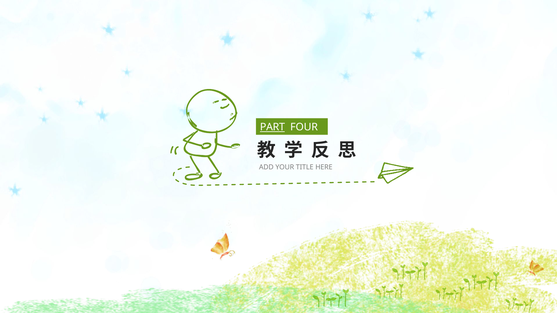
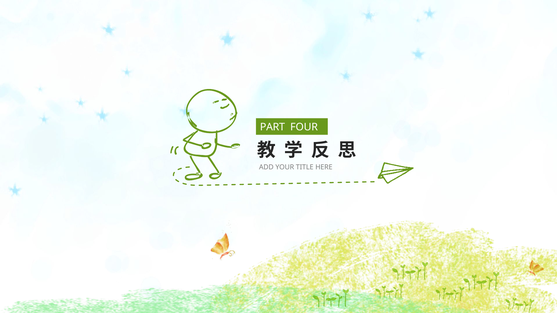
PART underline: present -> none
